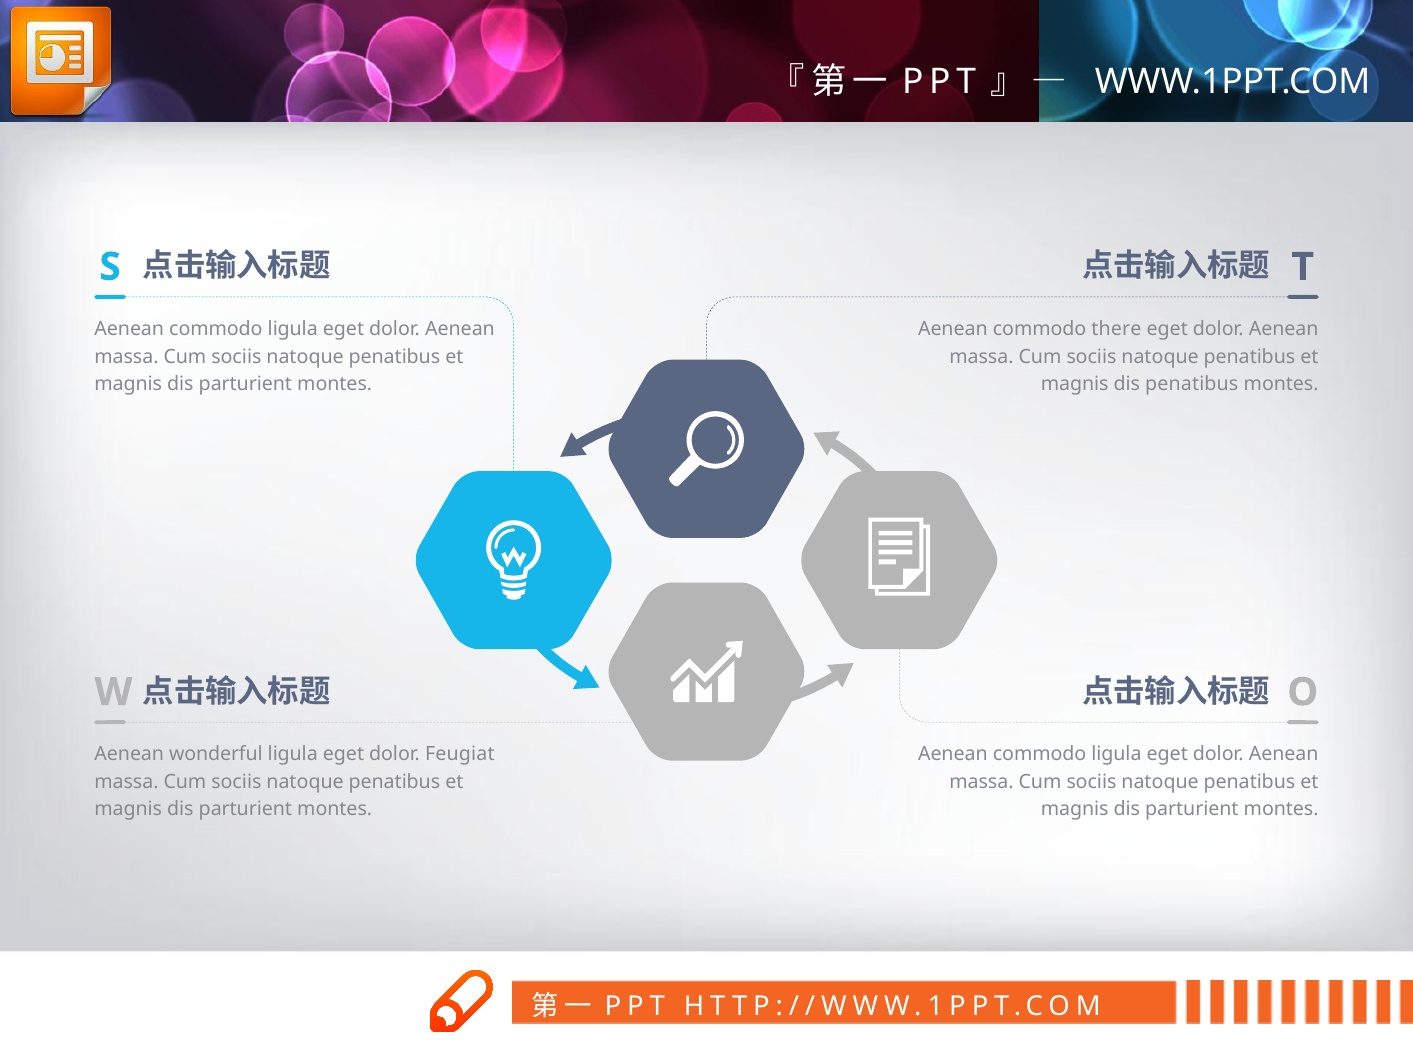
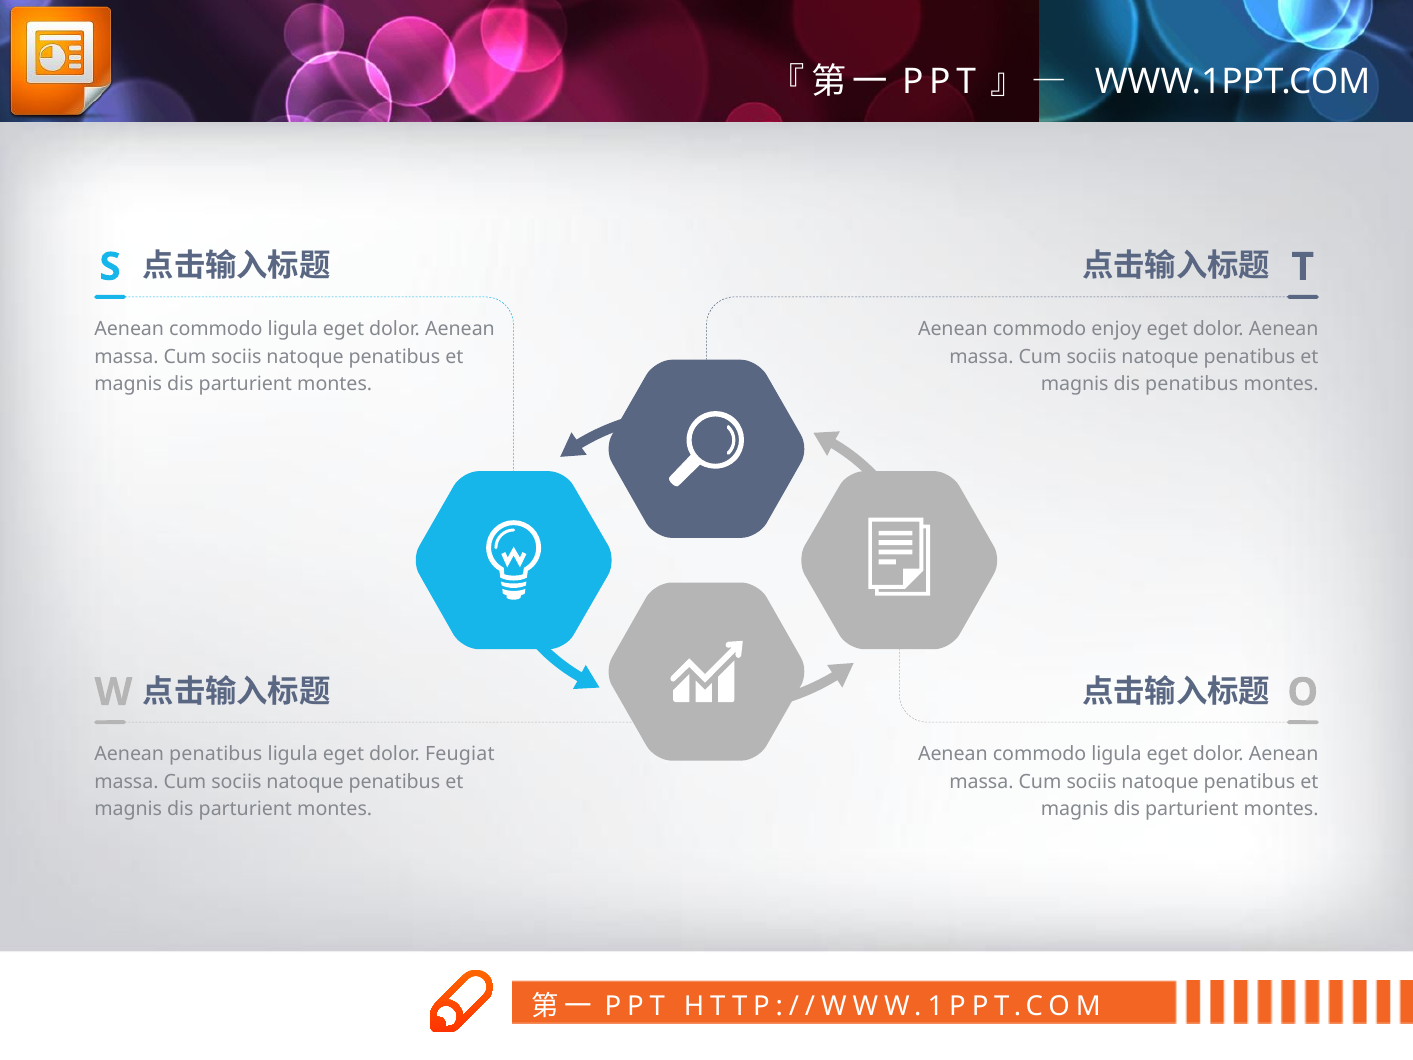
there: there -> enjoy
Aenean wonderful: wonderful -> penatibus
